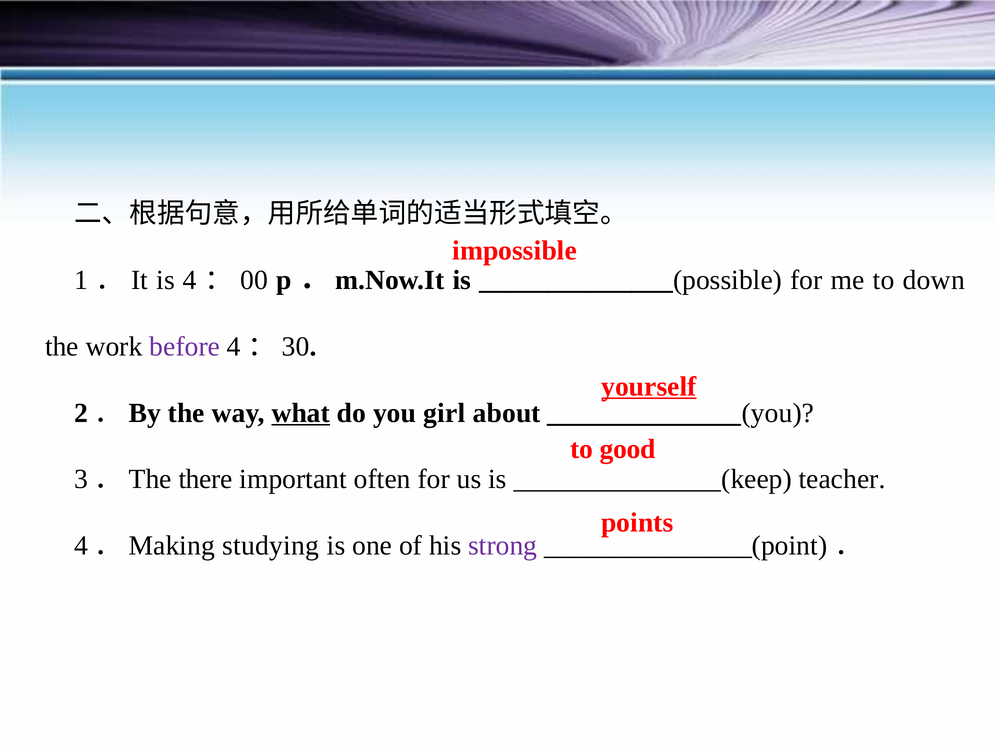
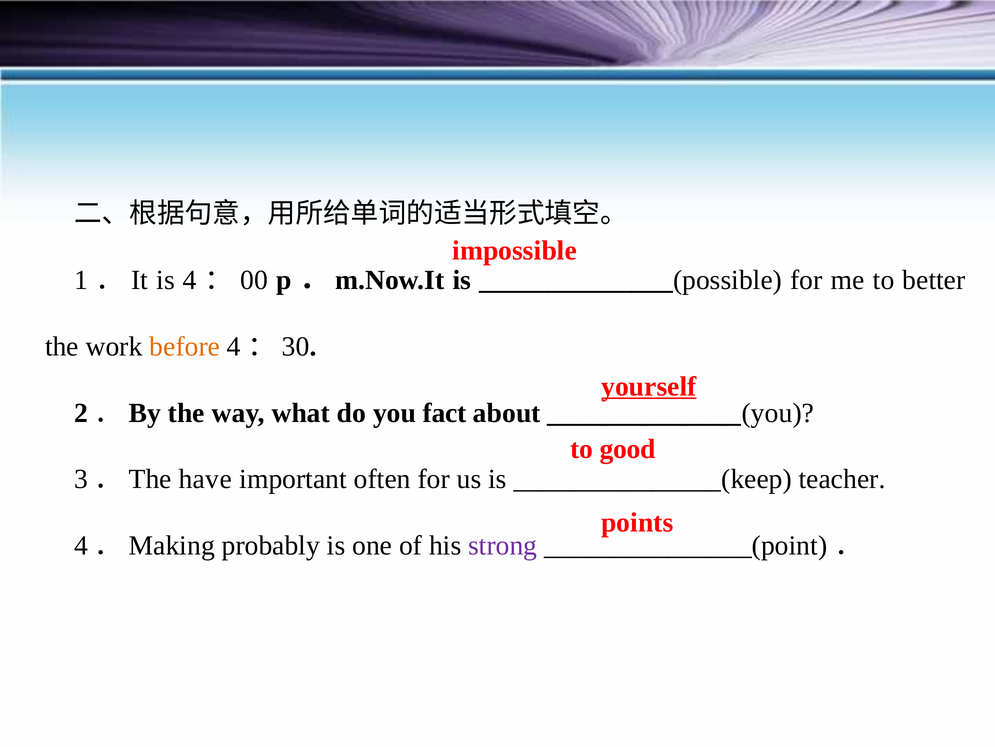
down: down -> better
before colour: purple -> orange
what underline: present -> none
girl: girl -> fact
there: there -> have
studying: studying -> probably
